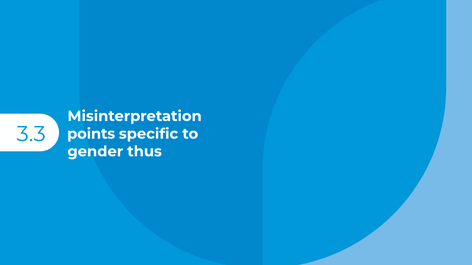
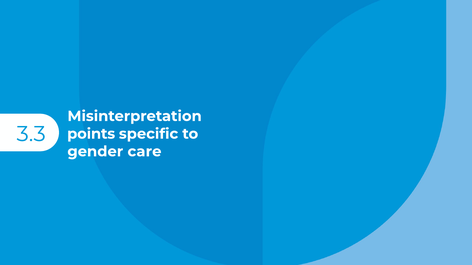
thus: thus -> care
